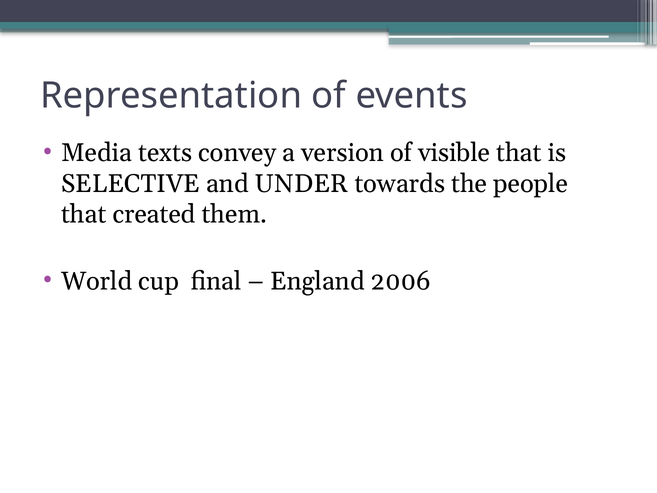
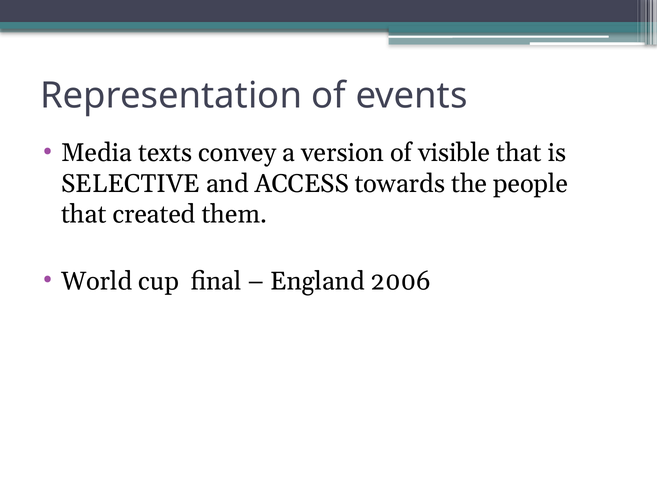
UNDER: UNDER -> ACCESS
